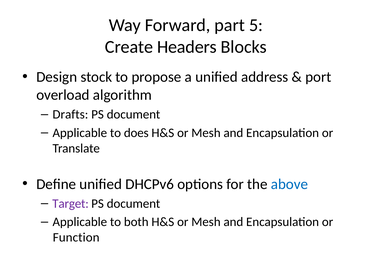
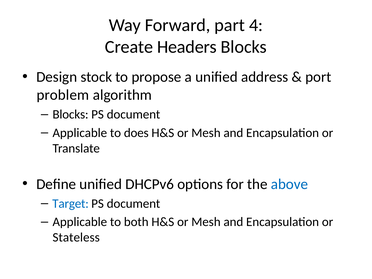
5: 5 -> 4
overload: overload -> problem
Drafts at (70, 114): Drafts -> Blocks
Target colour: purple -> blue
Function: Function -> Stateless
